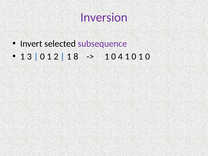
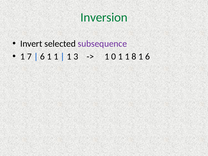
Inversion colour: purple -> green
3: 3 -> 7
0 at (42, 57): 0 -> 6
2 at (56, 57): 2 -> 1
8: 8 -> 3
0 4: 4 -> 1
0 at (134, 57): 0 -> 8
0 at (148, 57): 0 -> 6
